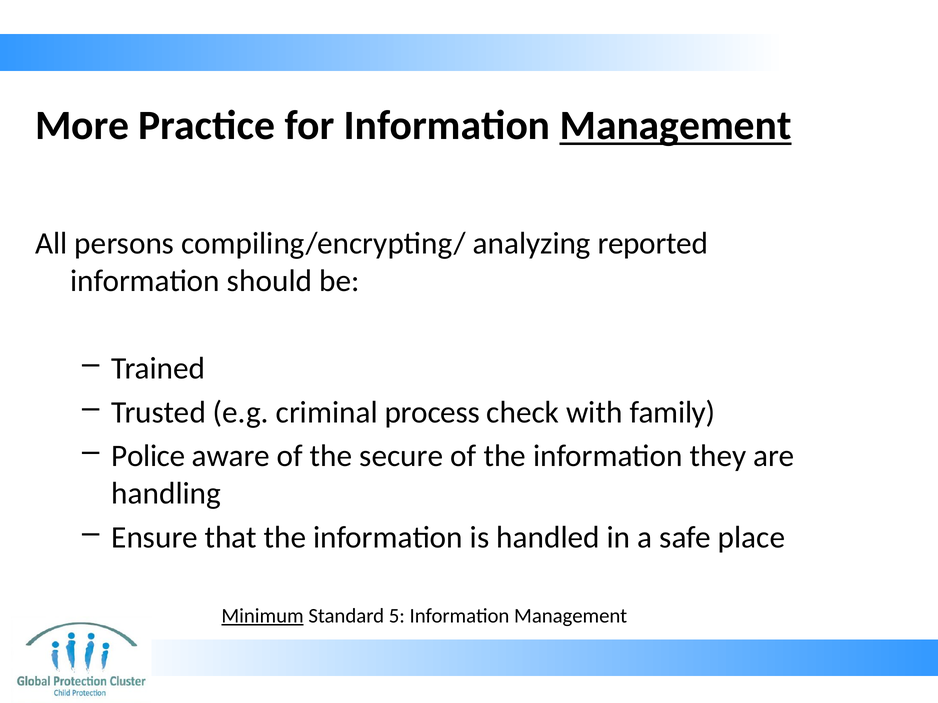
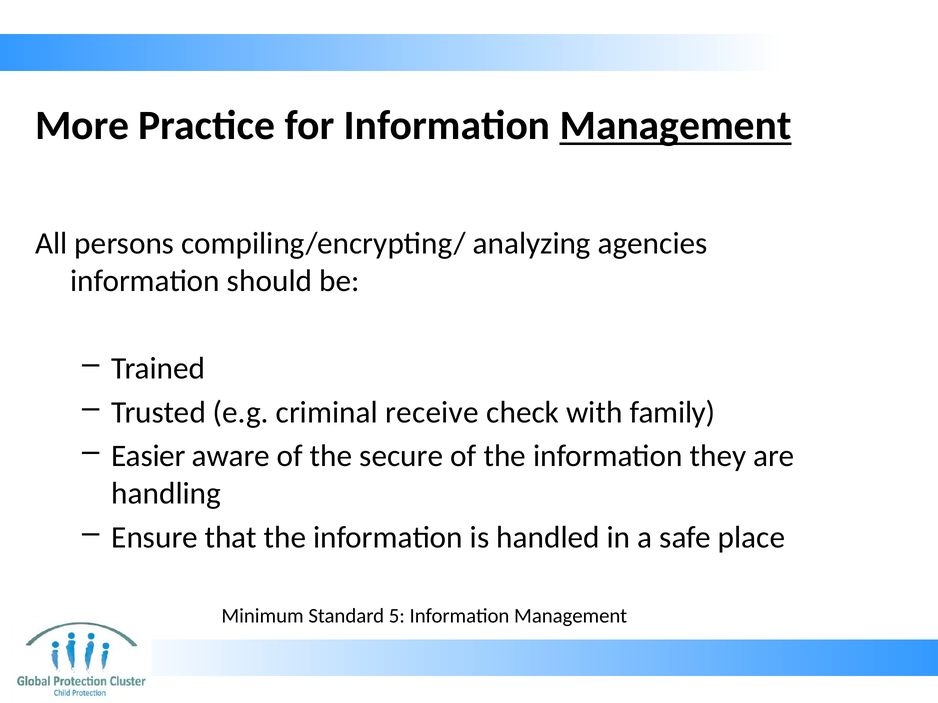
reported: reported -> agencies
process: process -> receive
Police: Police -> Easier
Minimum underline: present -> none
